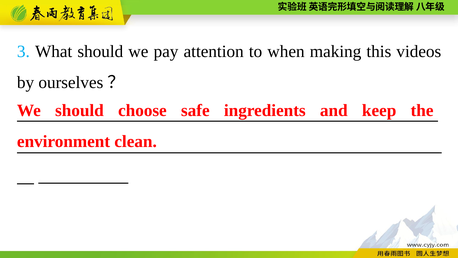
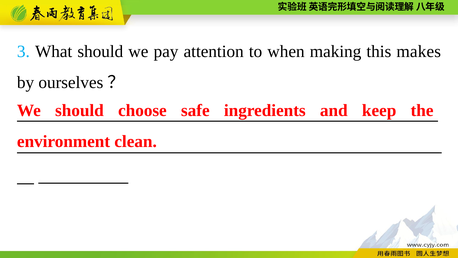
videos: videos -> makes
